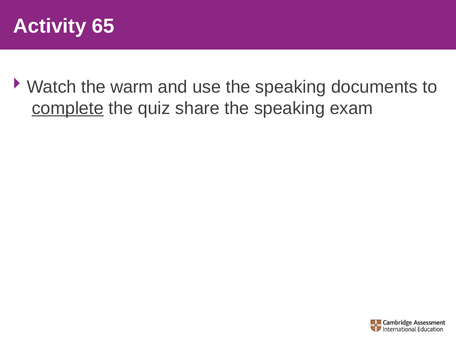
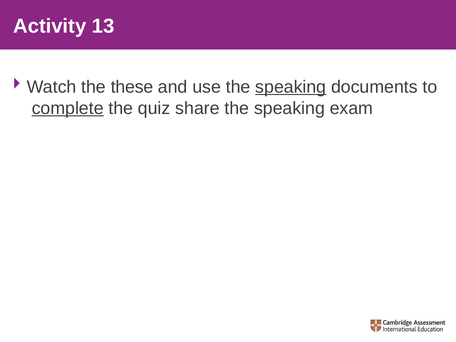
65: 65 -> 13
warm: warm -> these
speaking at (291, 87) underline: none -> present
